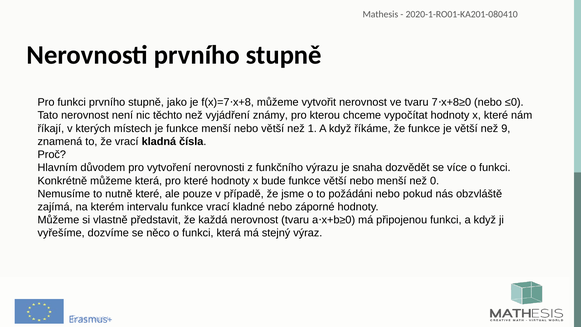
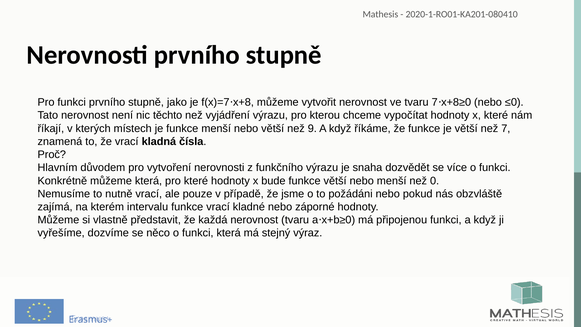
vyjádření známy: známy -> výrazu
1: 1 -> 9
než 9: 9 -> 7
nutně které: které -> vrací
